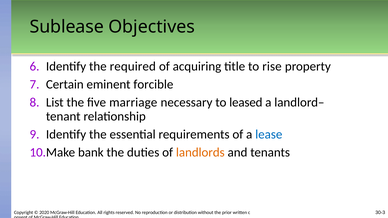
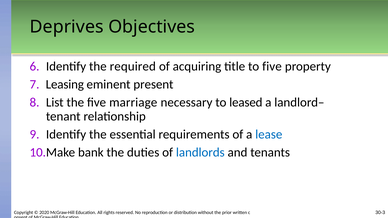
Sublease: Sublease -> Deprives
to rise: rise -> five
Certain: Certain -> Leasing
forcible: forcible -> present
landlords colour: orange -> blue
